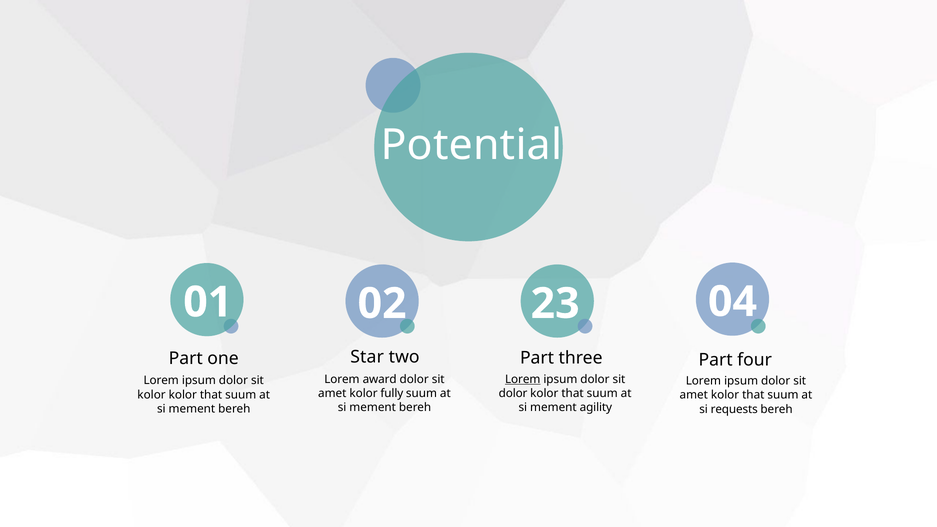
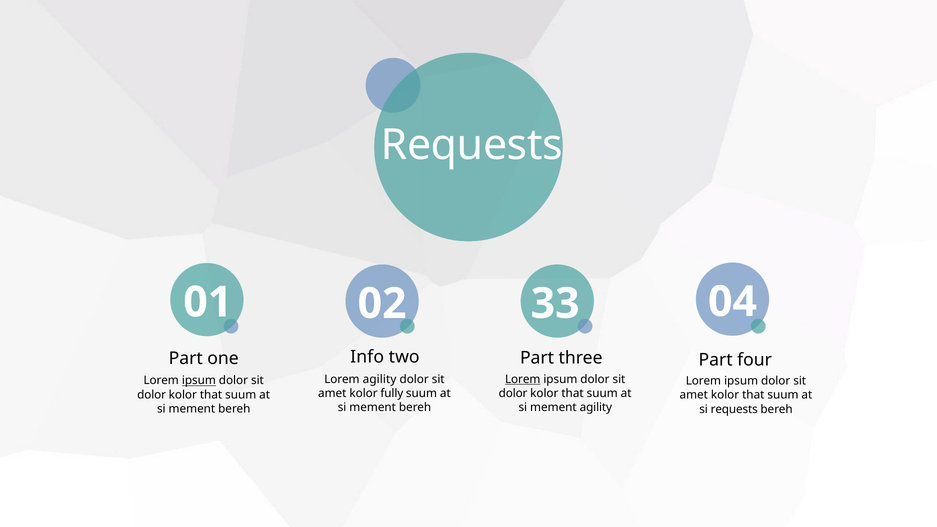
Potential at (472, 145): Potential -> Requests
23: 23 -> 33
Star: Star -> Info
Lorem award: award -> agility
ipsum at (199, 381) underline: none -> present
kolor at (152, 395): kolor -> dolor
